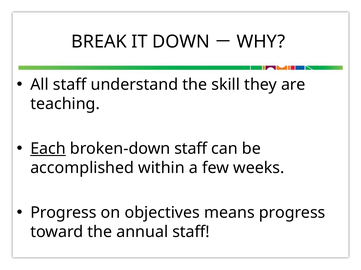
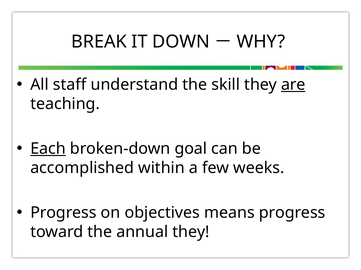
are underline: none -> present
broken-down staff: staff -> goal
annual staff: staff -> they
